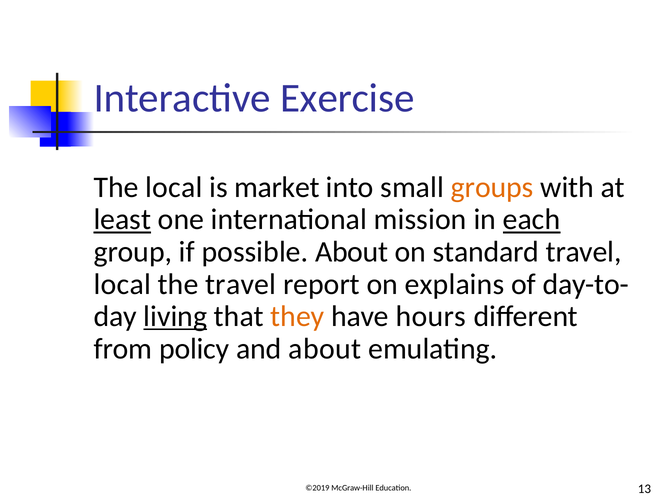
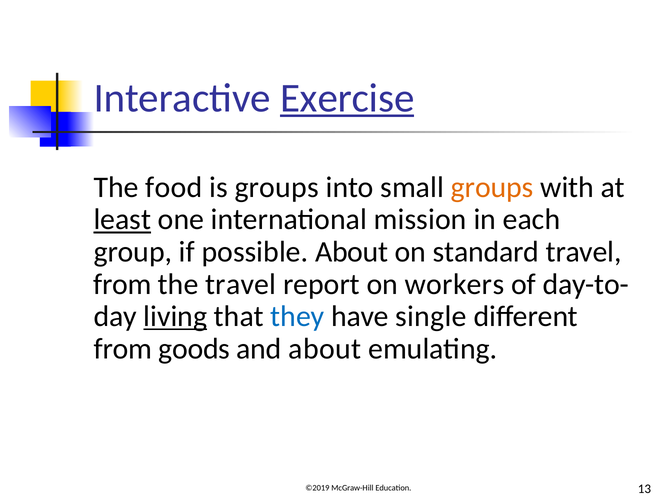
Exercise underline: none -> present
The local: local -> food
is market: market -> groups
each underline: present -> none
local at (122, 284): local -> from
explains: explains -> workers
they colour: orange -> blue
hours: hours -> single
policy: policy -> goods
